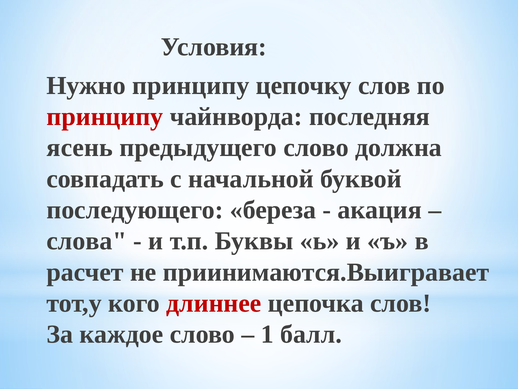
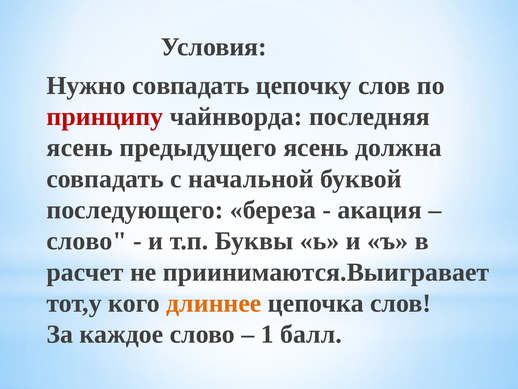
Нужно принципу: принципу -> совпадать
предыдущего слово: слово -> ясень
слова at (87, 241): слова -> слово
длиннее colour: red -> orange
